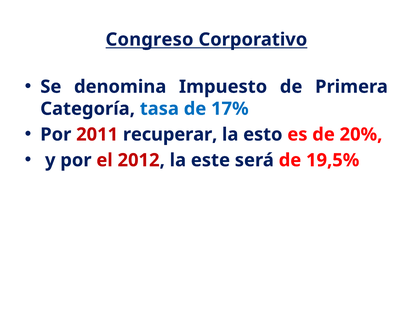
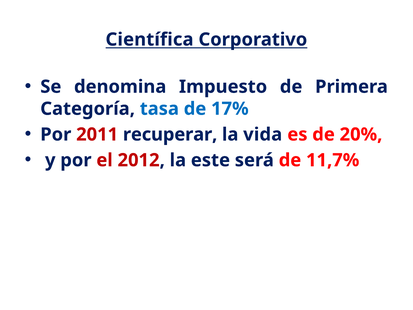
Congreso: Congreso -> Científica
esto: esto -> vida
19,5%: 19,5% -> 11,7%
